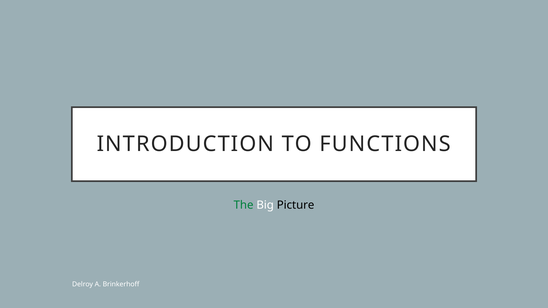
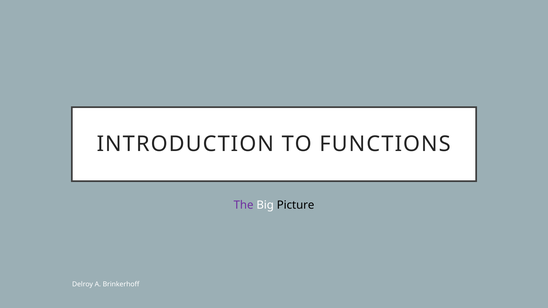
The colour: green -> purple
